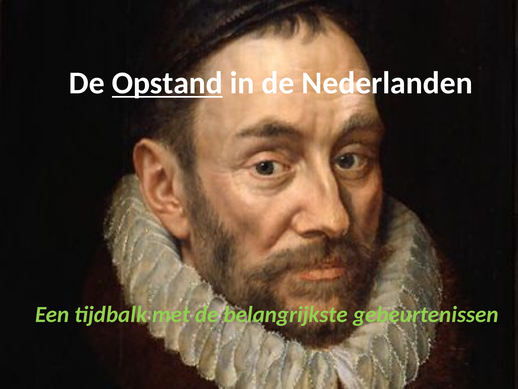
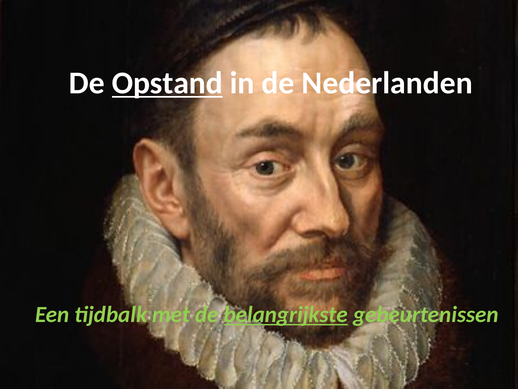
belangrijkste underline: none -> present
